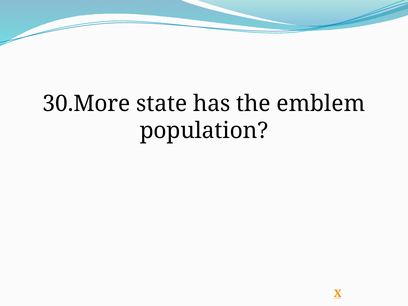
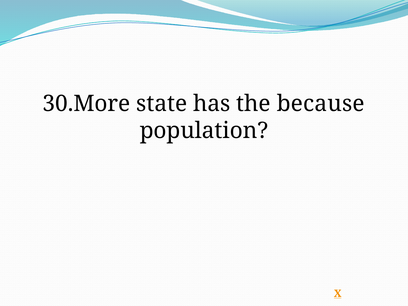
emblem: emblem -> because
